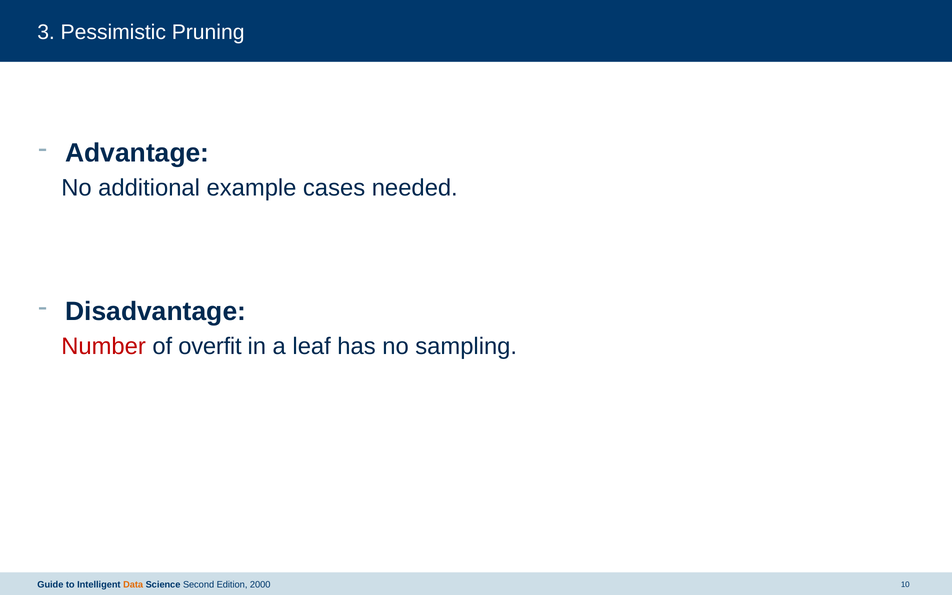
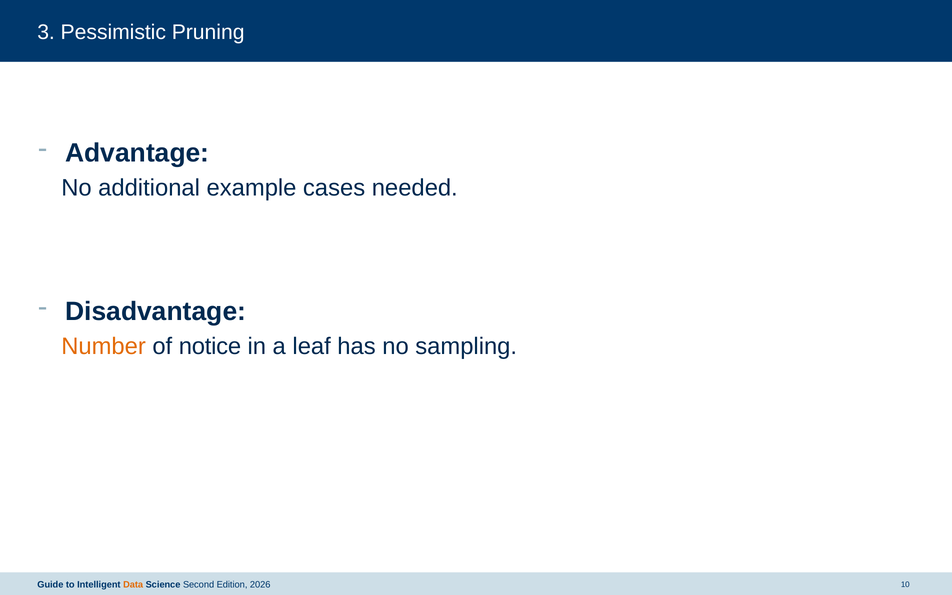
Number colour: red -> orange
overfit: overfit -> notice
2000: 2000 -> 2026
